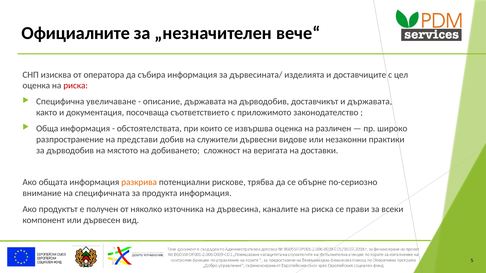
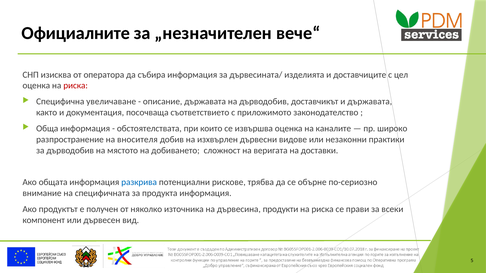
различен: различен -> каналите
представи: представи -> вносителя
служители: служители -> изхвърлен
разкрива colour: orange -> blue
каналите: каналите -> продукти
